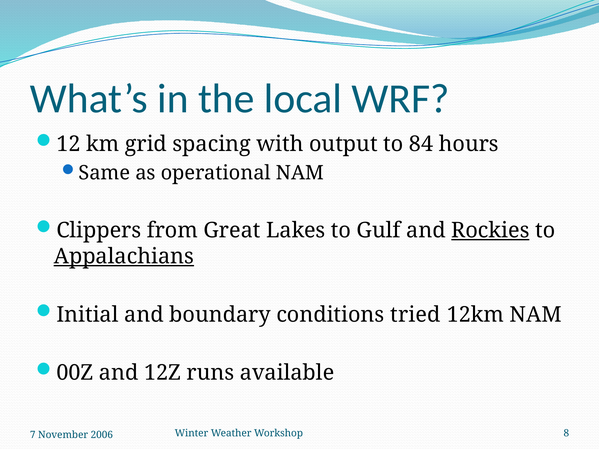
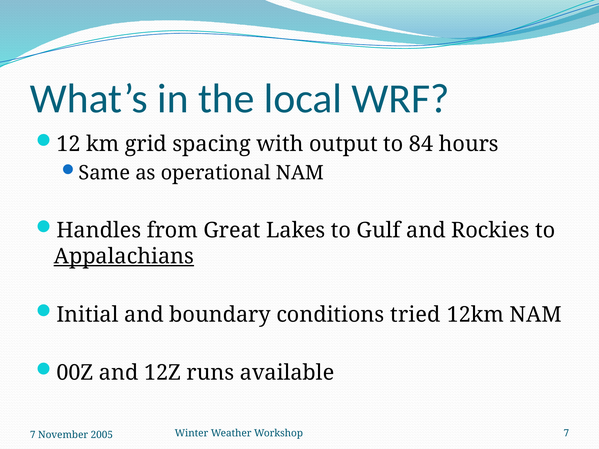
Clippers: Clippers -> Handles
Rockies underline: present -> none
Workshop 8: 8 -> 7
2006: 2006 -> 2005
